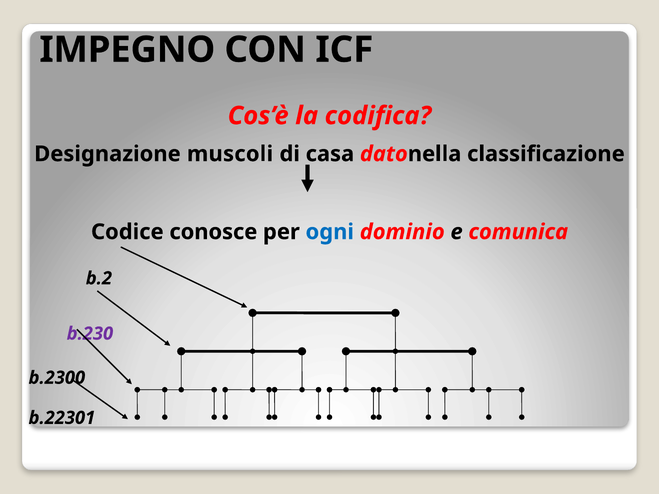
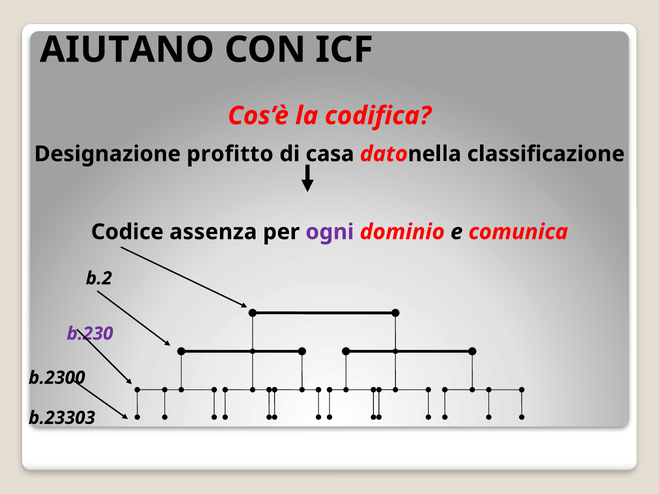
IMPEGNO: IMPEGNO -> AIUTANO
muscoli: muscoli -> profitto
conosce: conosce -> assenza
ogni colour: blue -> purple
b.22301: b.22301 -> b.23303
